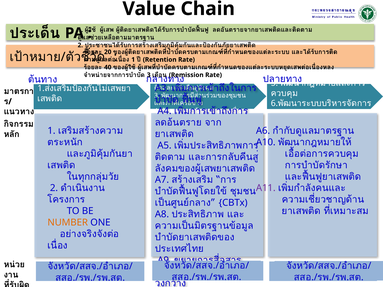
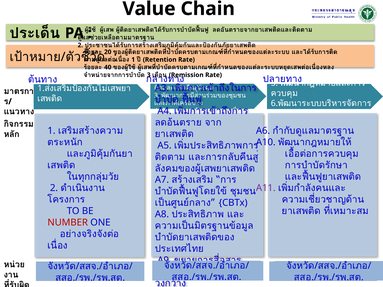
NUMBER colour: orange -> red
